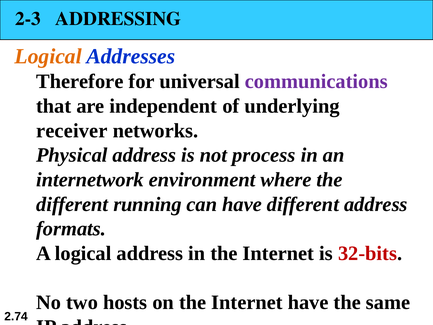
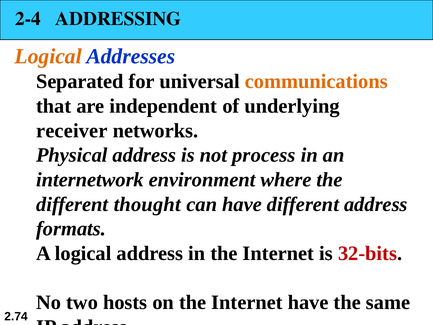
2-3: 2-3 -> 2-4
Therefore: Therefore -> Separated
communications colour: purple -> orange
running: running -> thought
